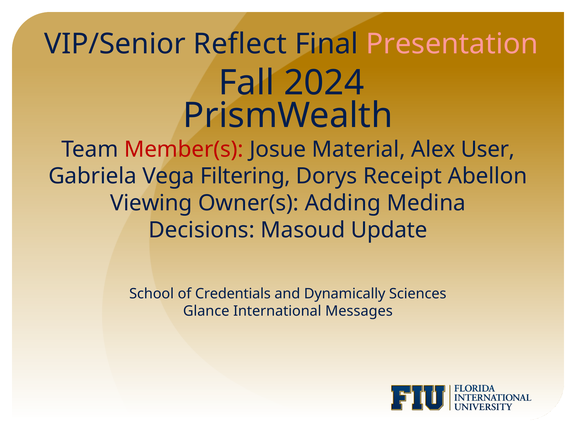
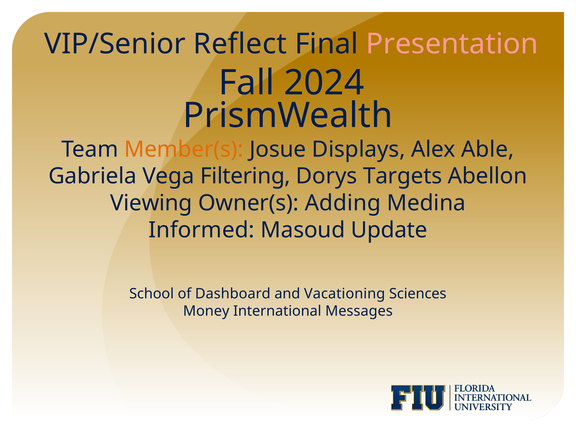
Member(s colour: red -> orange
Material: Material -> Displays
User: User -> Able
Receipt: Receipt -> Targets
Decisions: Decisions -> Informed
Credentials: Credentials -> Dashboard
Dynamically: Dynamically -> Vacationing
Glance: Glance -> Money
